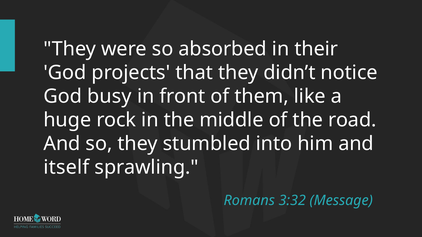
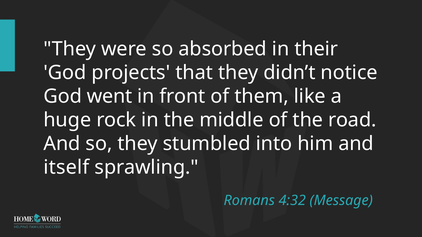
busy: busy -> went
3:32: 3:32 -> 4:32
